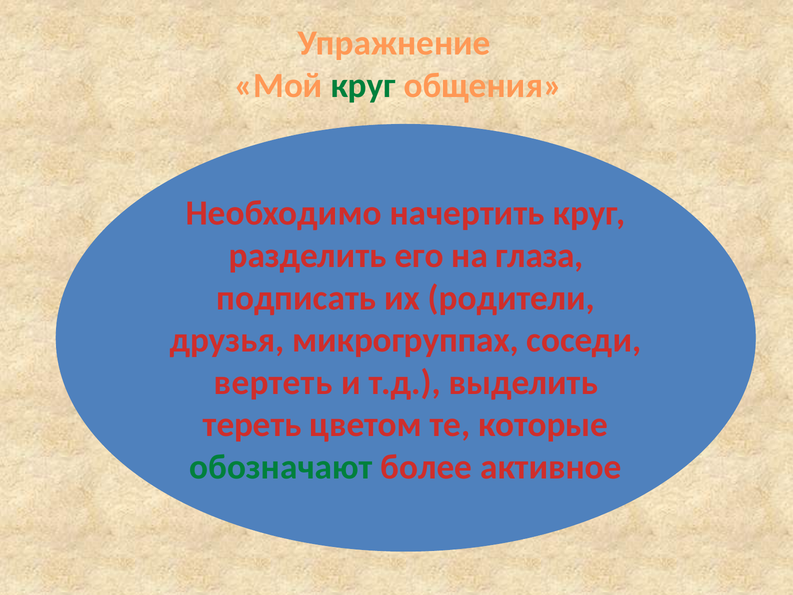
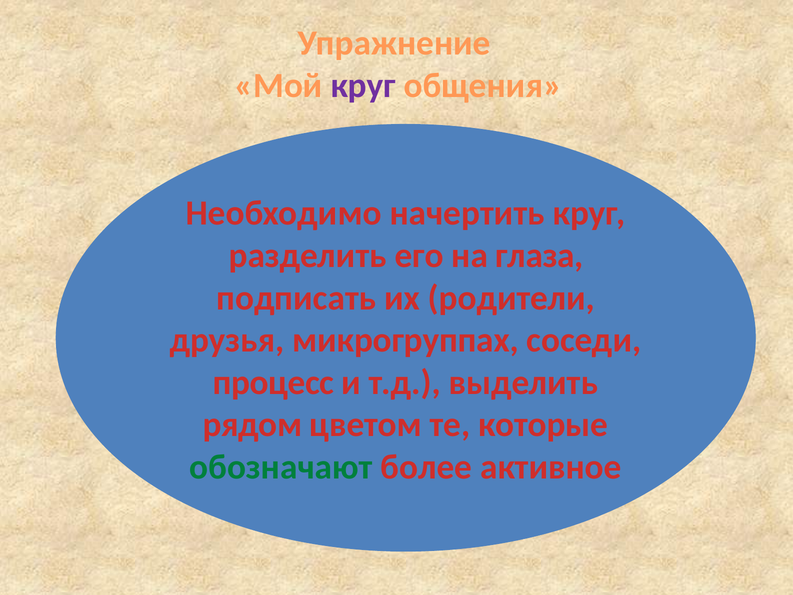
круг at (363, 86) colour: green -> purple
вертеть: вертеть -> процесс
тереть: тереть -> рядом
